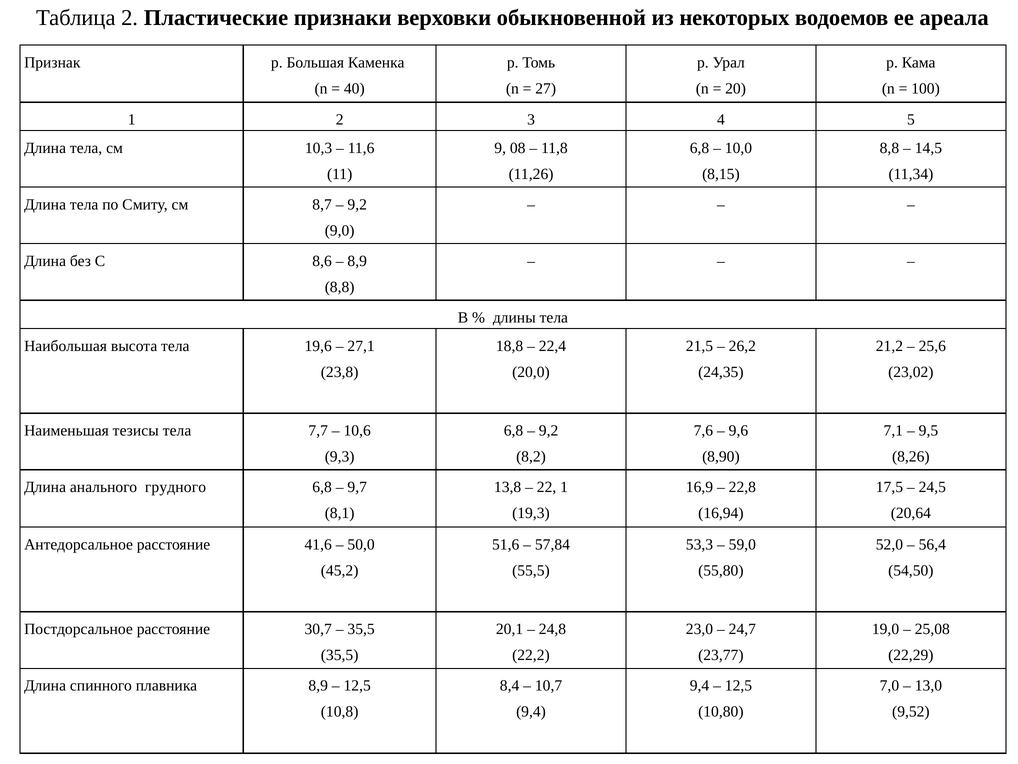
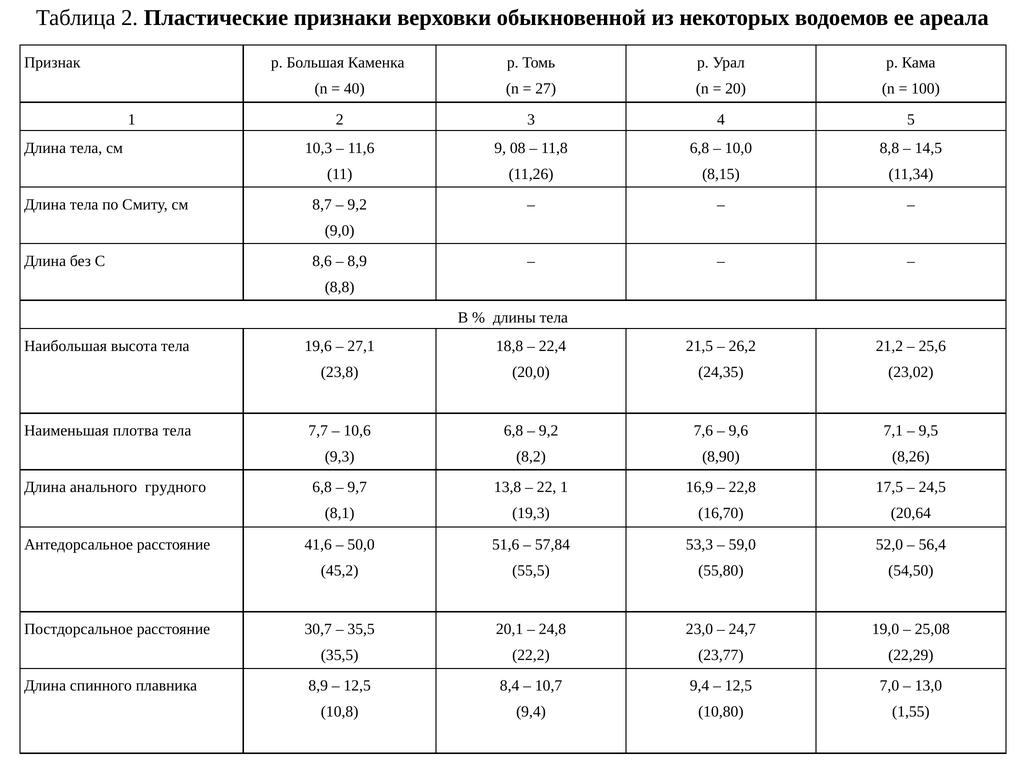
тезисы: тезисы -> плотва
16,94: 16,94 -> 16,70
9,52: 9,52 -> 1,55
